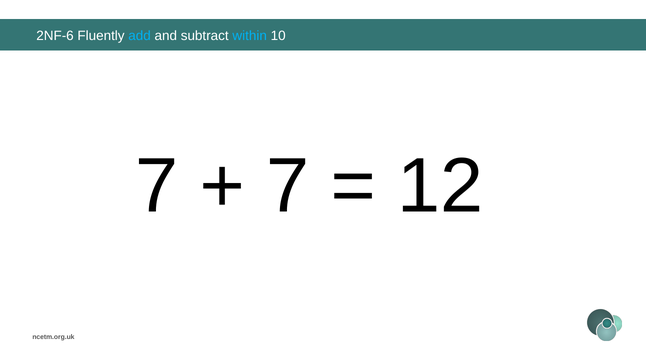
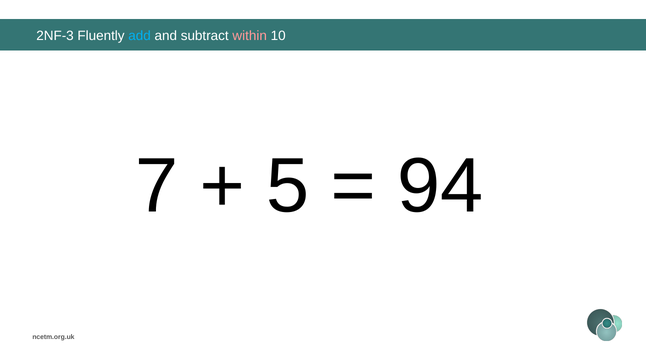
2NF-6: 2NF-6 -> 2NF-3
within colour: light blue -> pink
7 at (288, 186): 7 -> 5
12: 12 -> 94
